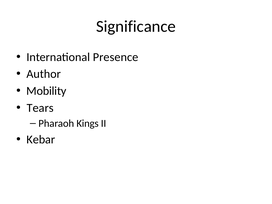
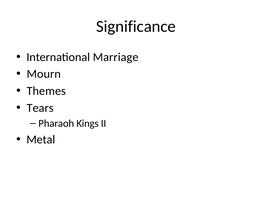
Presence: Presence -> Marriage
Author: Author -> Mourn
Mobility: Mobility -> Themes
Kebar: Kebar -> Metal
